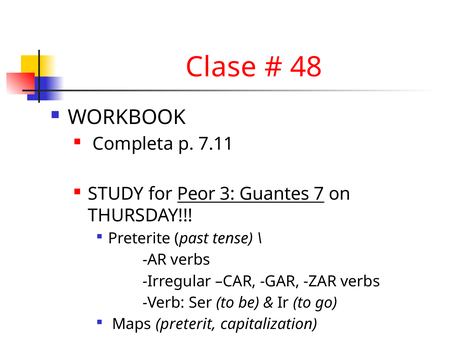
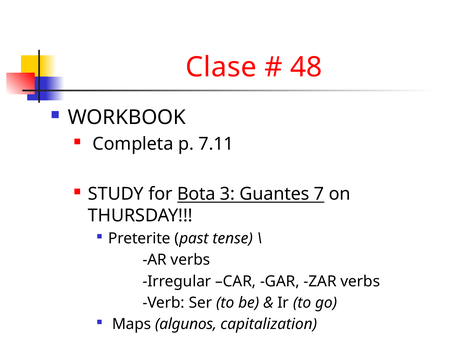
Peor: Peor -> Bota
preterit: preterit -> algunos
